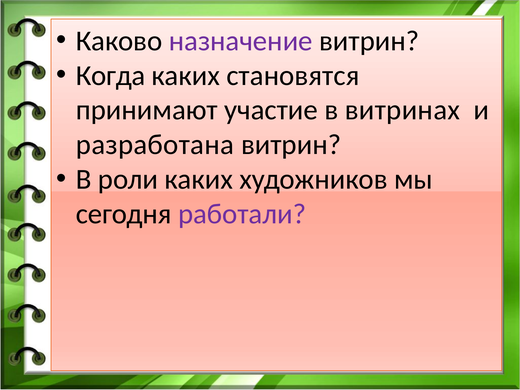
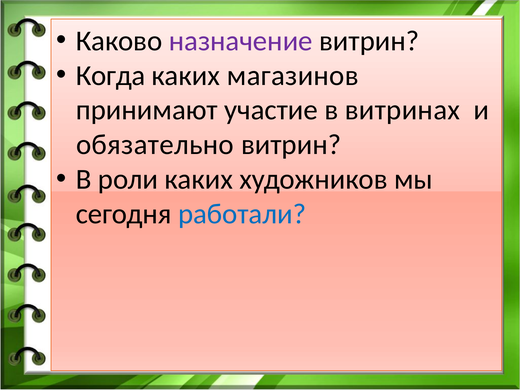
становятся: становятся -> магазинов
разработана: разработана -> обязательно
работали colour: purple -> blue
